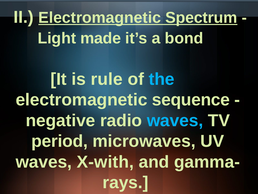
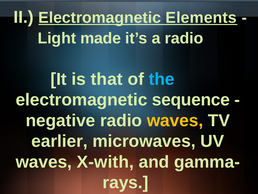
Spectrum: Spectrum -> Elements
a bond: bond -> radio
rule: rule -> that
waves at (175, 120) colour: light blue -> yellow
period: period -> earlier
